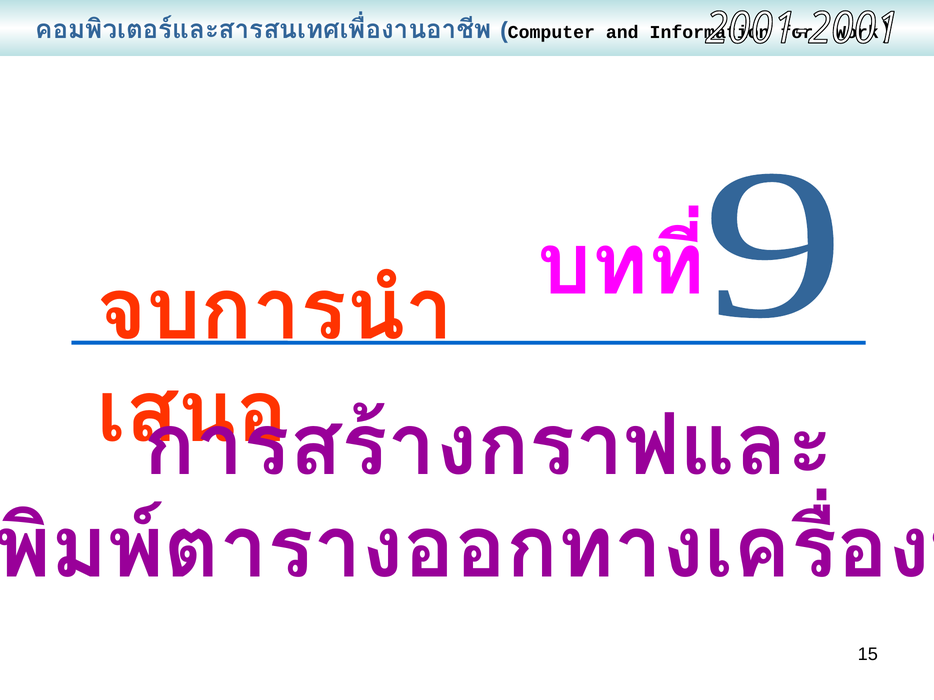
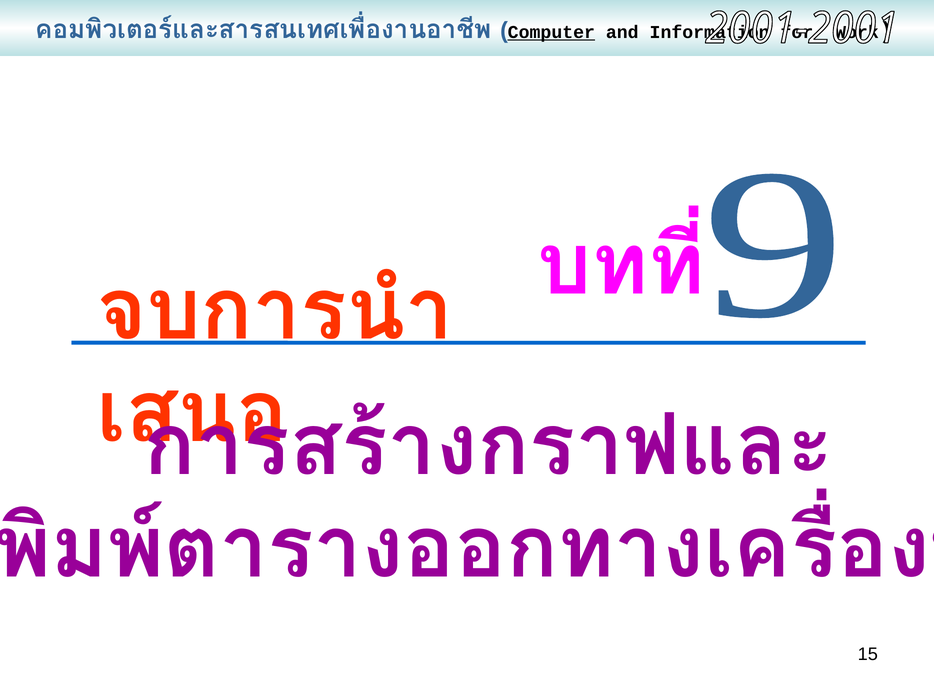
Computer underline: none -> present
